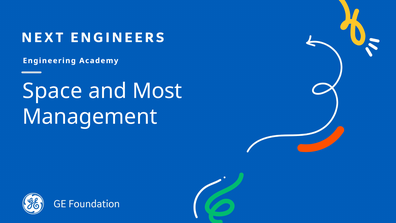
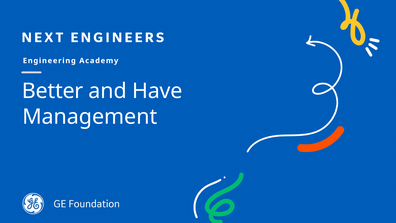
Space: Space -> Better
Most: Most -> Have
